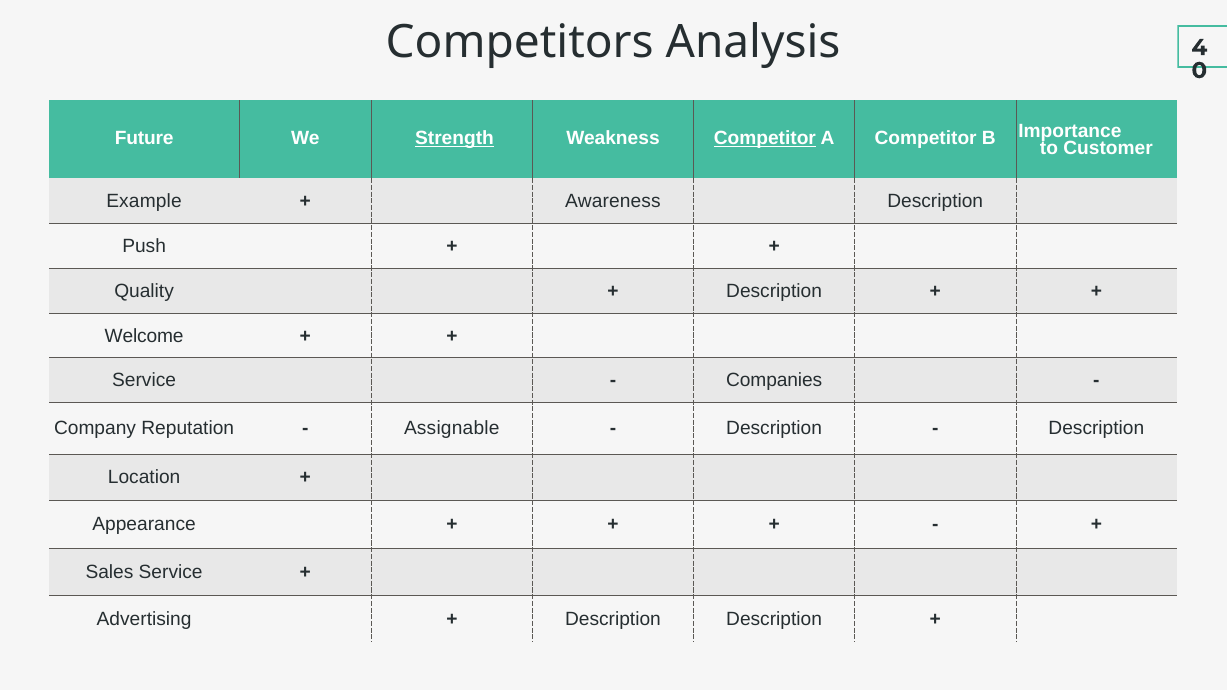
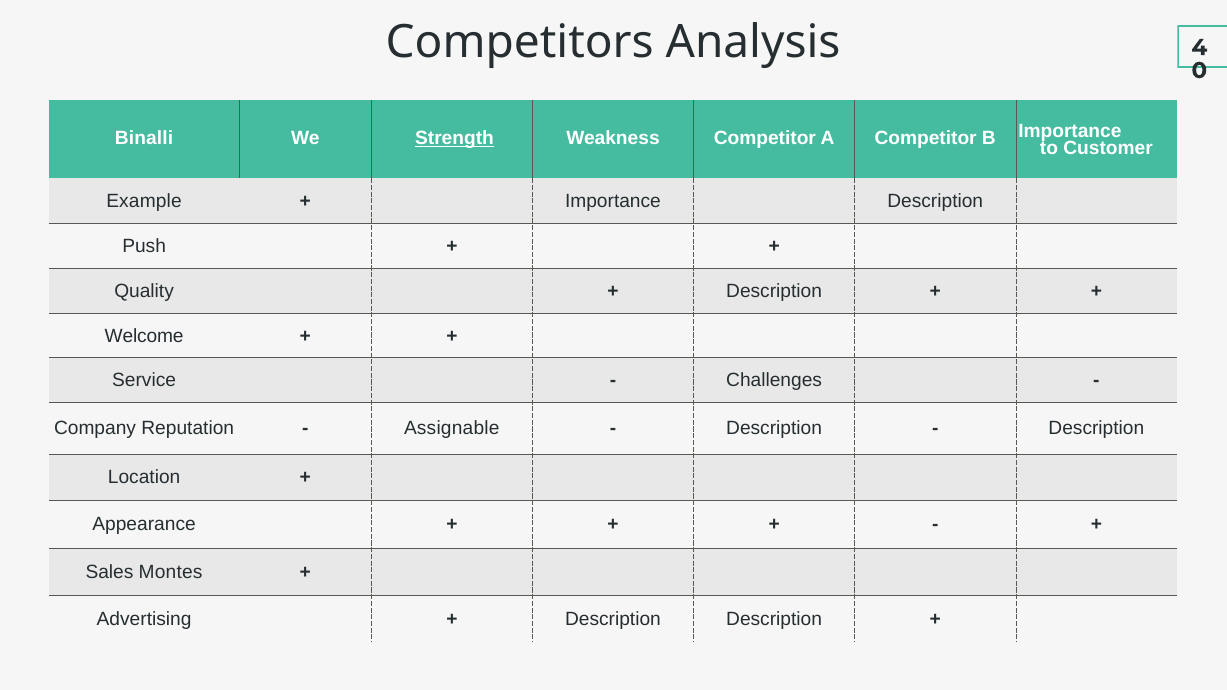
Future: Future -> Binalli
Competitor at (765, 138) underline: present -> none
Awareness at (613, 201): Awareness -> Importance
Companies: Companies -> Challenges
Sales Service: Service -> Montes
